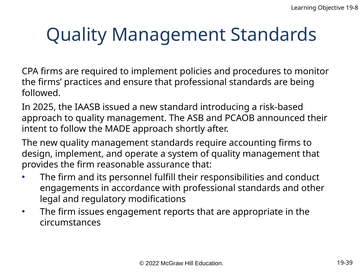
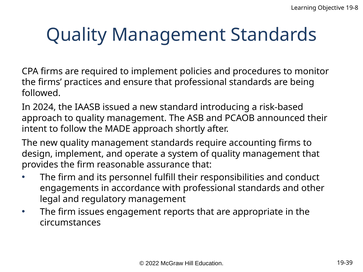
2025: 2025 -> 2024
regulatory modifications: modifications -> management
